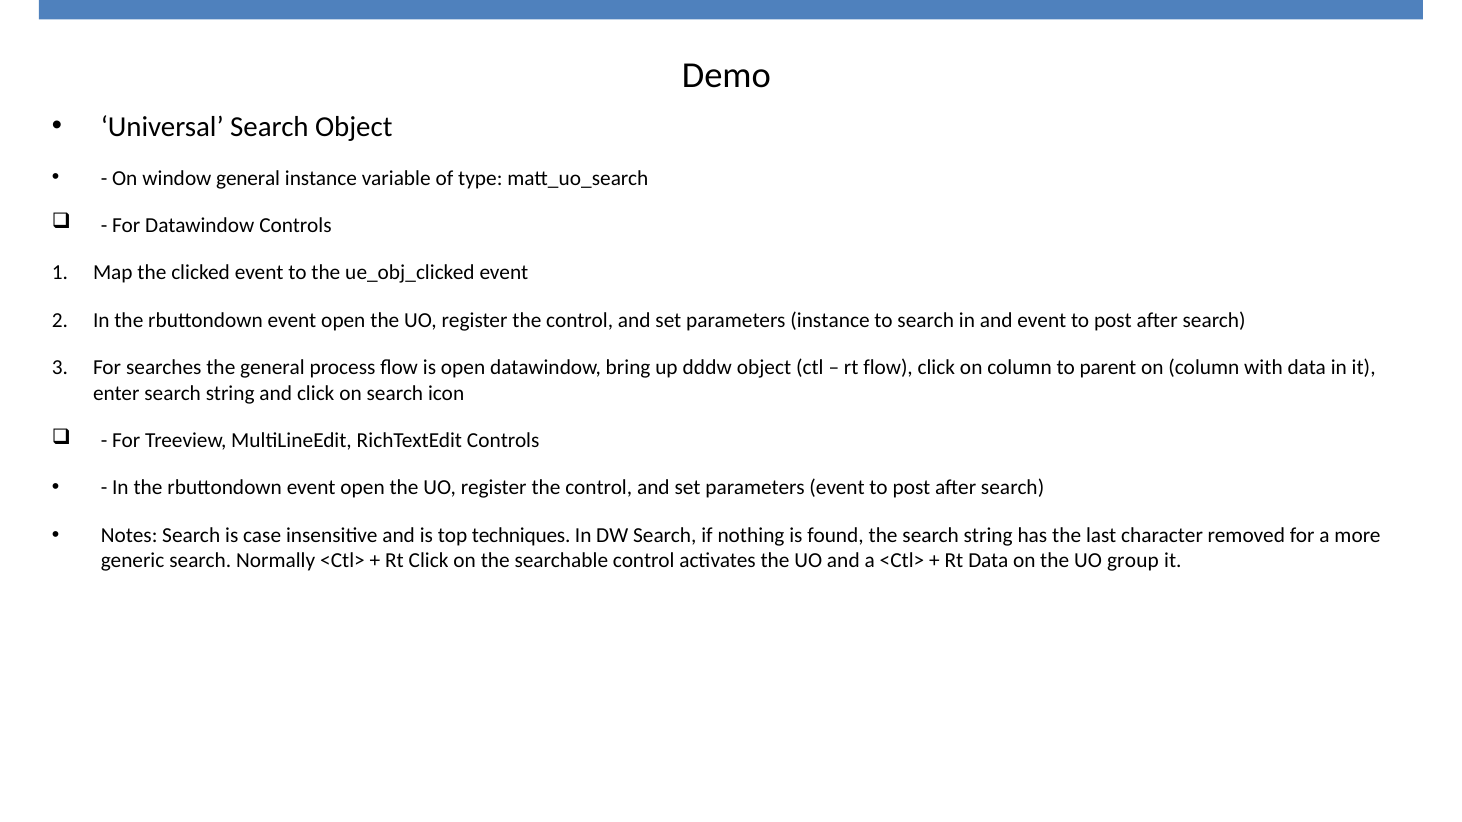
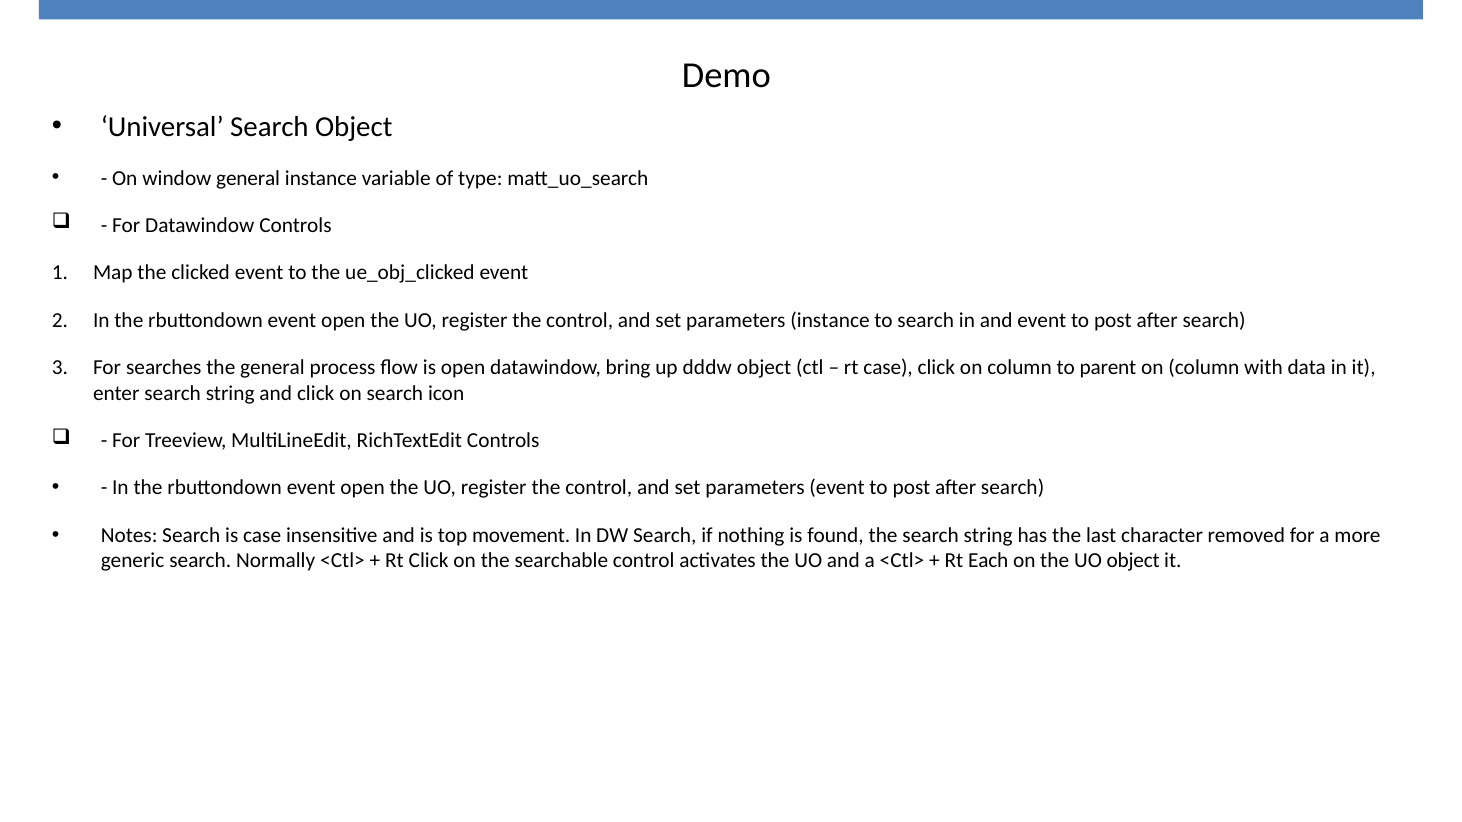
rt flow: flow -> case
techniques: techniques -> movement
Rt Data: Data -> Each
UO group: group -> object
